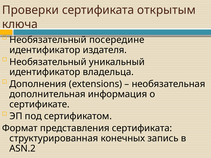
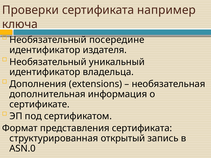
открытым: открытым -> например
конечных: конечных -> открытый
ASN.2: ASN.2 -> ASN.0
